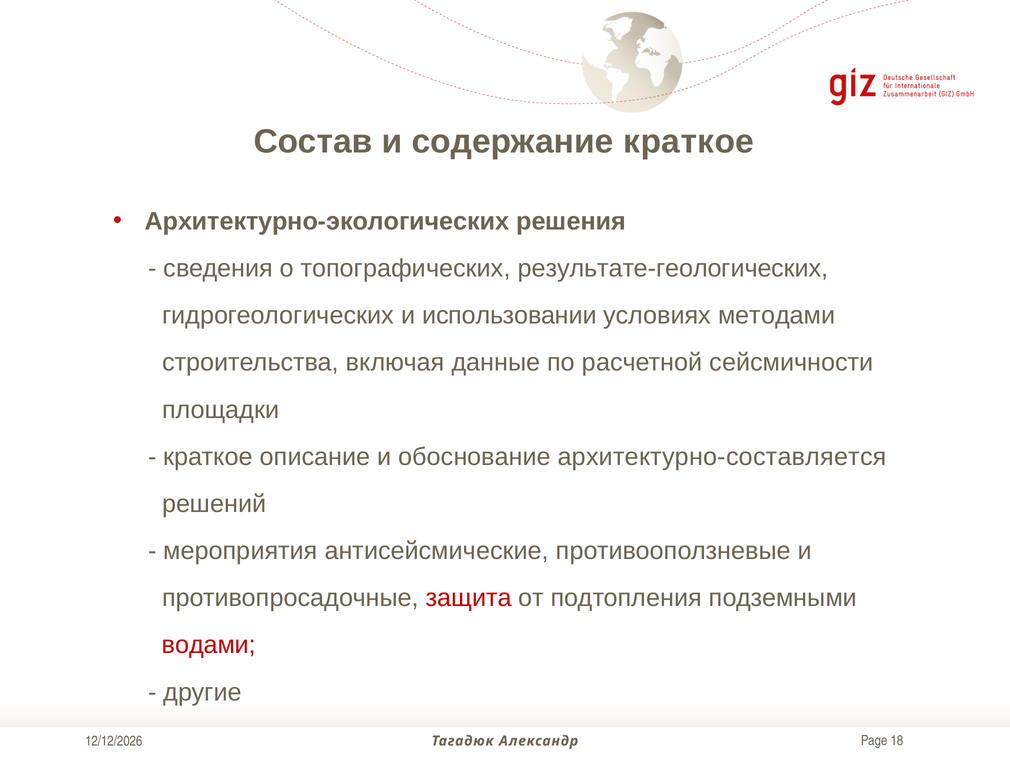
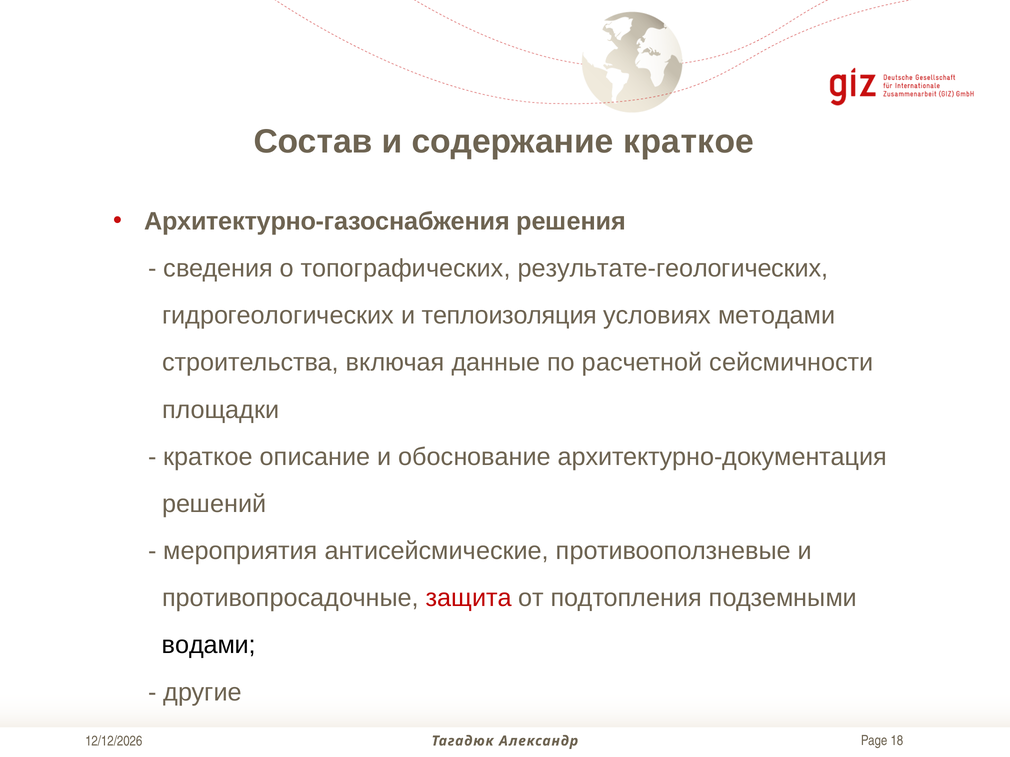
Архитектурно-экологических: Архитектурно-экологических -> Архитектурно-газоснабжения
использовании: использовании -> теплоизоляция
архитектурно-составляется: архитектурно-составляется -> архитектурно-документация
водами colour: red -> black
